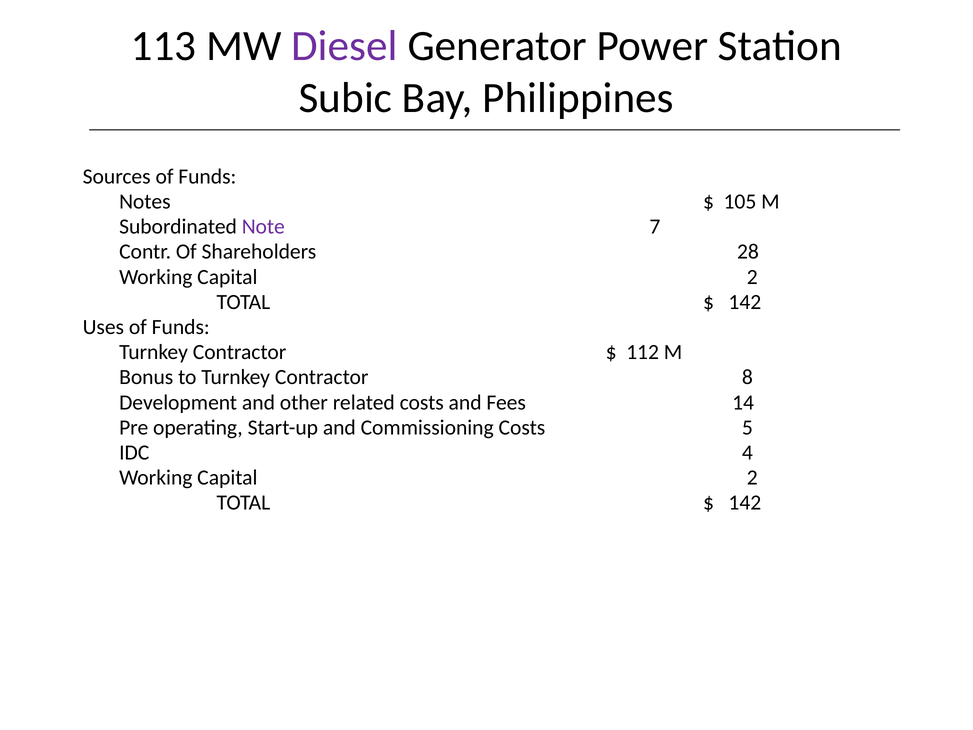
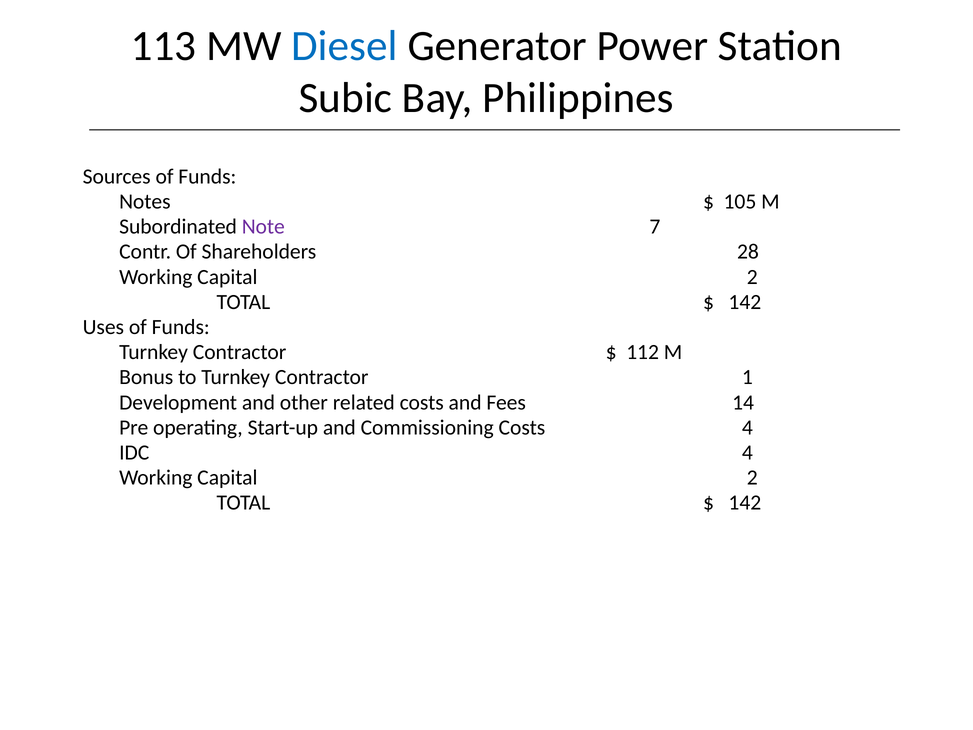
Diesel colour: purple -> blue
8: 8 -> 1
Costs 5: 5 -> 4
